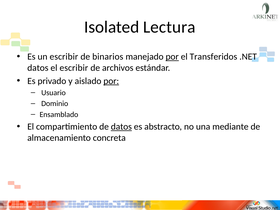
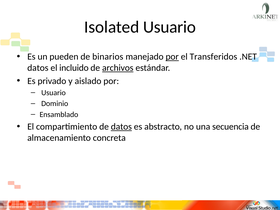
Isolated Lectura: Lectura -> Usuario
un escribir: escribir -> pueden
el escribir: escribir -> incluido
archivos underline: none -> present
por at (111, 81) underline: present -> none
mediante: mediante -> secuencia
